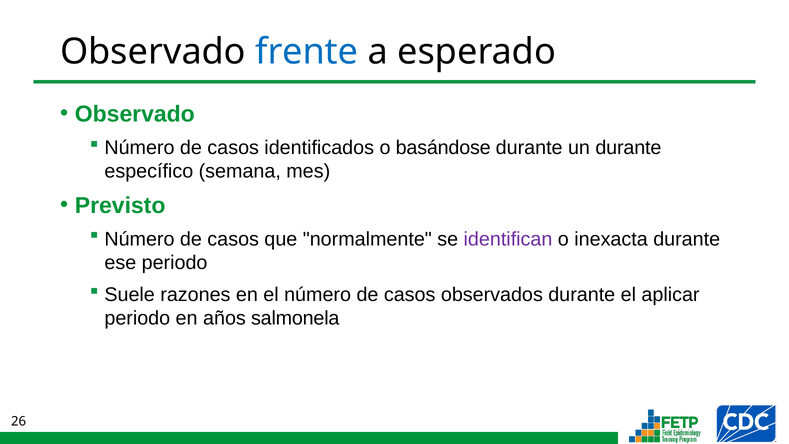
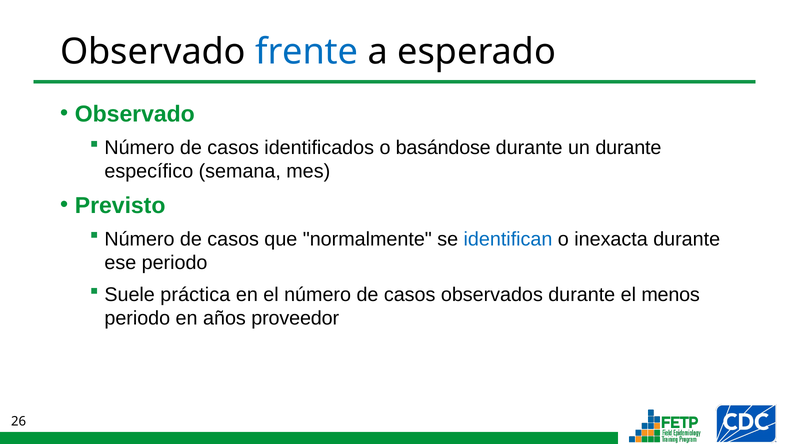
identifican colour: purple -> blue
razones: razones -> práctica
aplicar: aplicar -> menos
salmonela: salmonela -> proveedor
